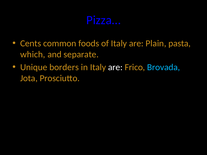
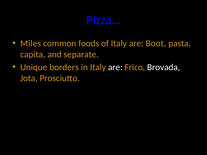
Cents: Cents -> Miles
Plain: Plain -> Boot
which: which -> capita
Brovada colour: light blue -> white
